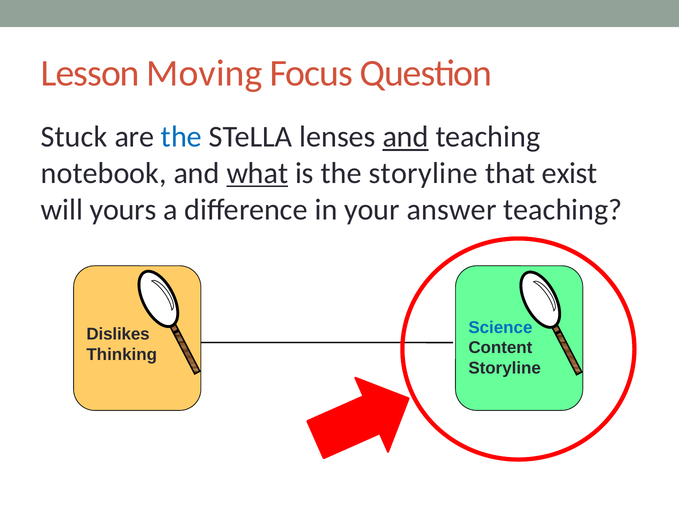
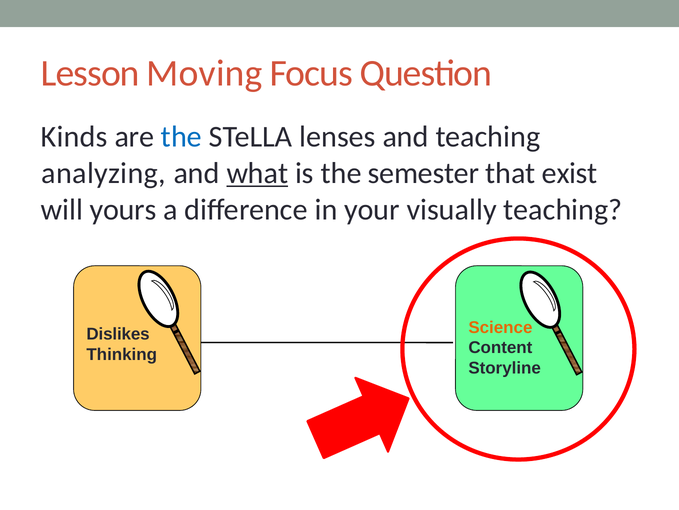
Stuck: Stuck -> Kinds
and at (406, 137) underline: present -> none
notebook: notebook -> analyzing
the storyline: storyline -> semester
answer: answer -> visually
Science colour: blue -> orange
